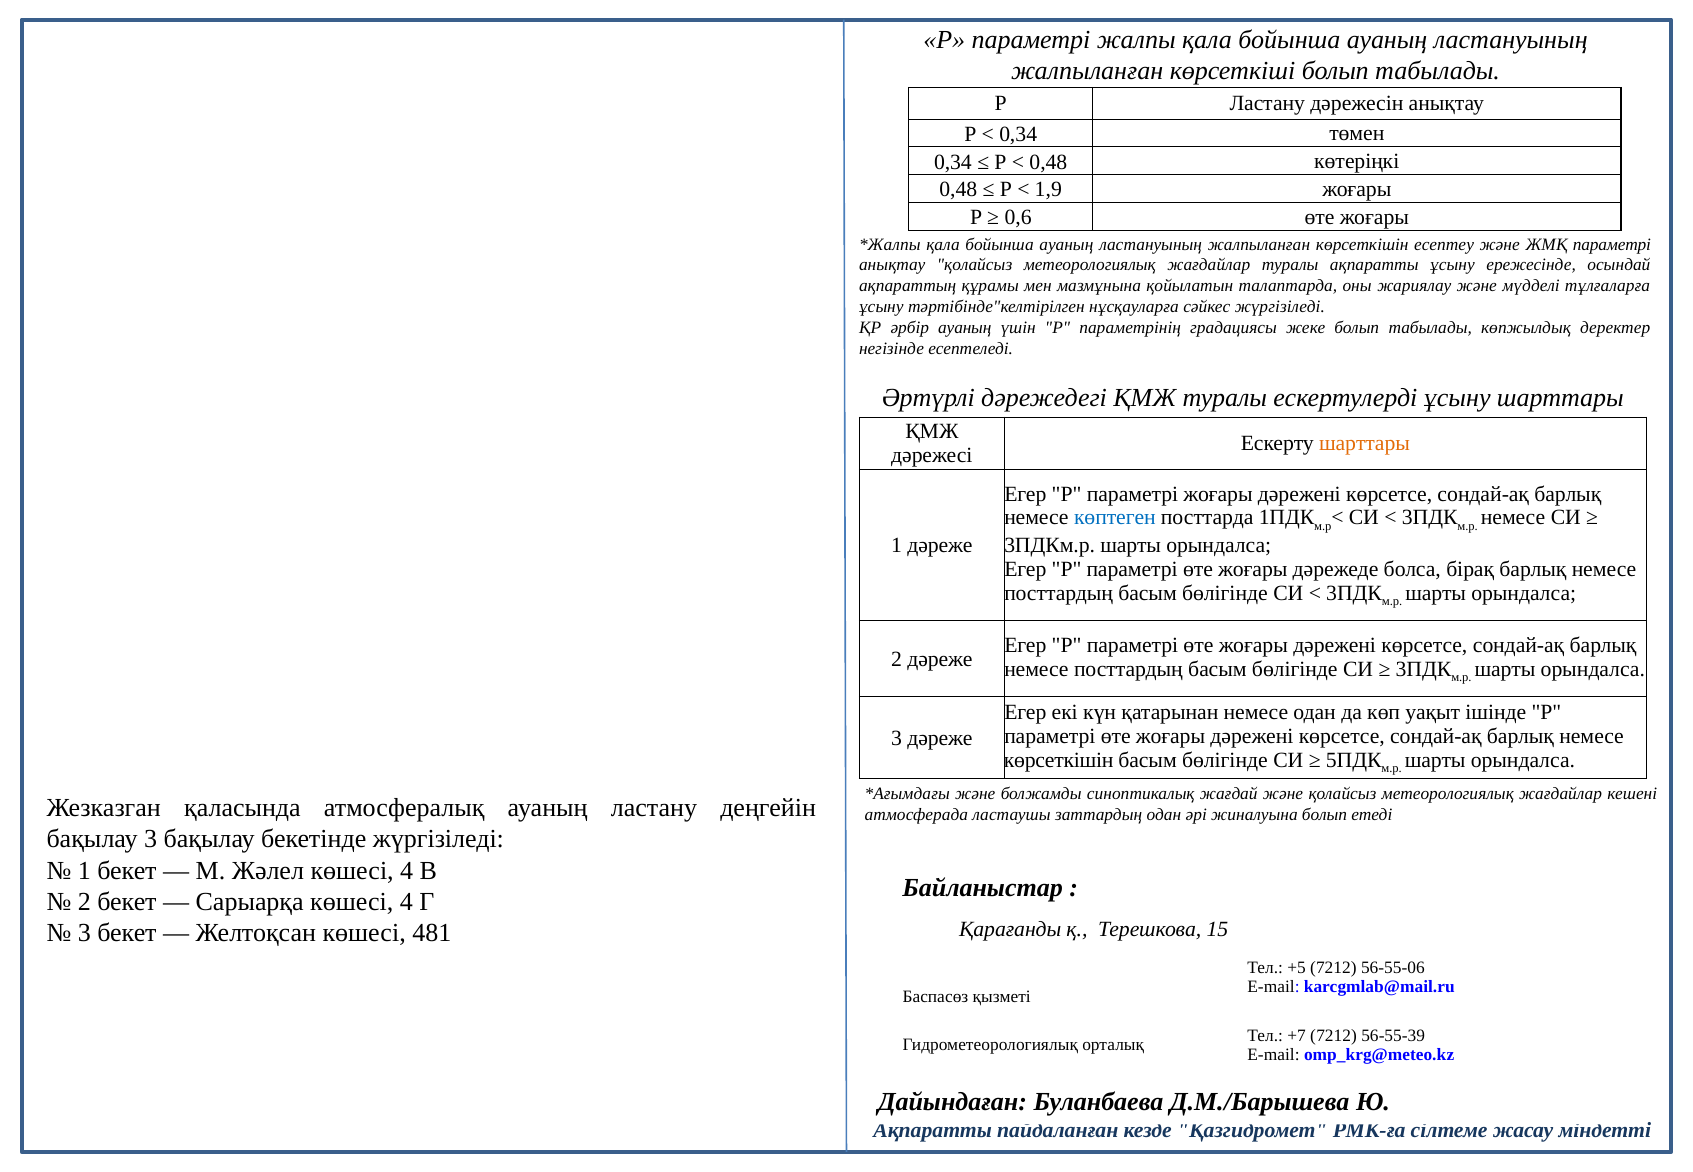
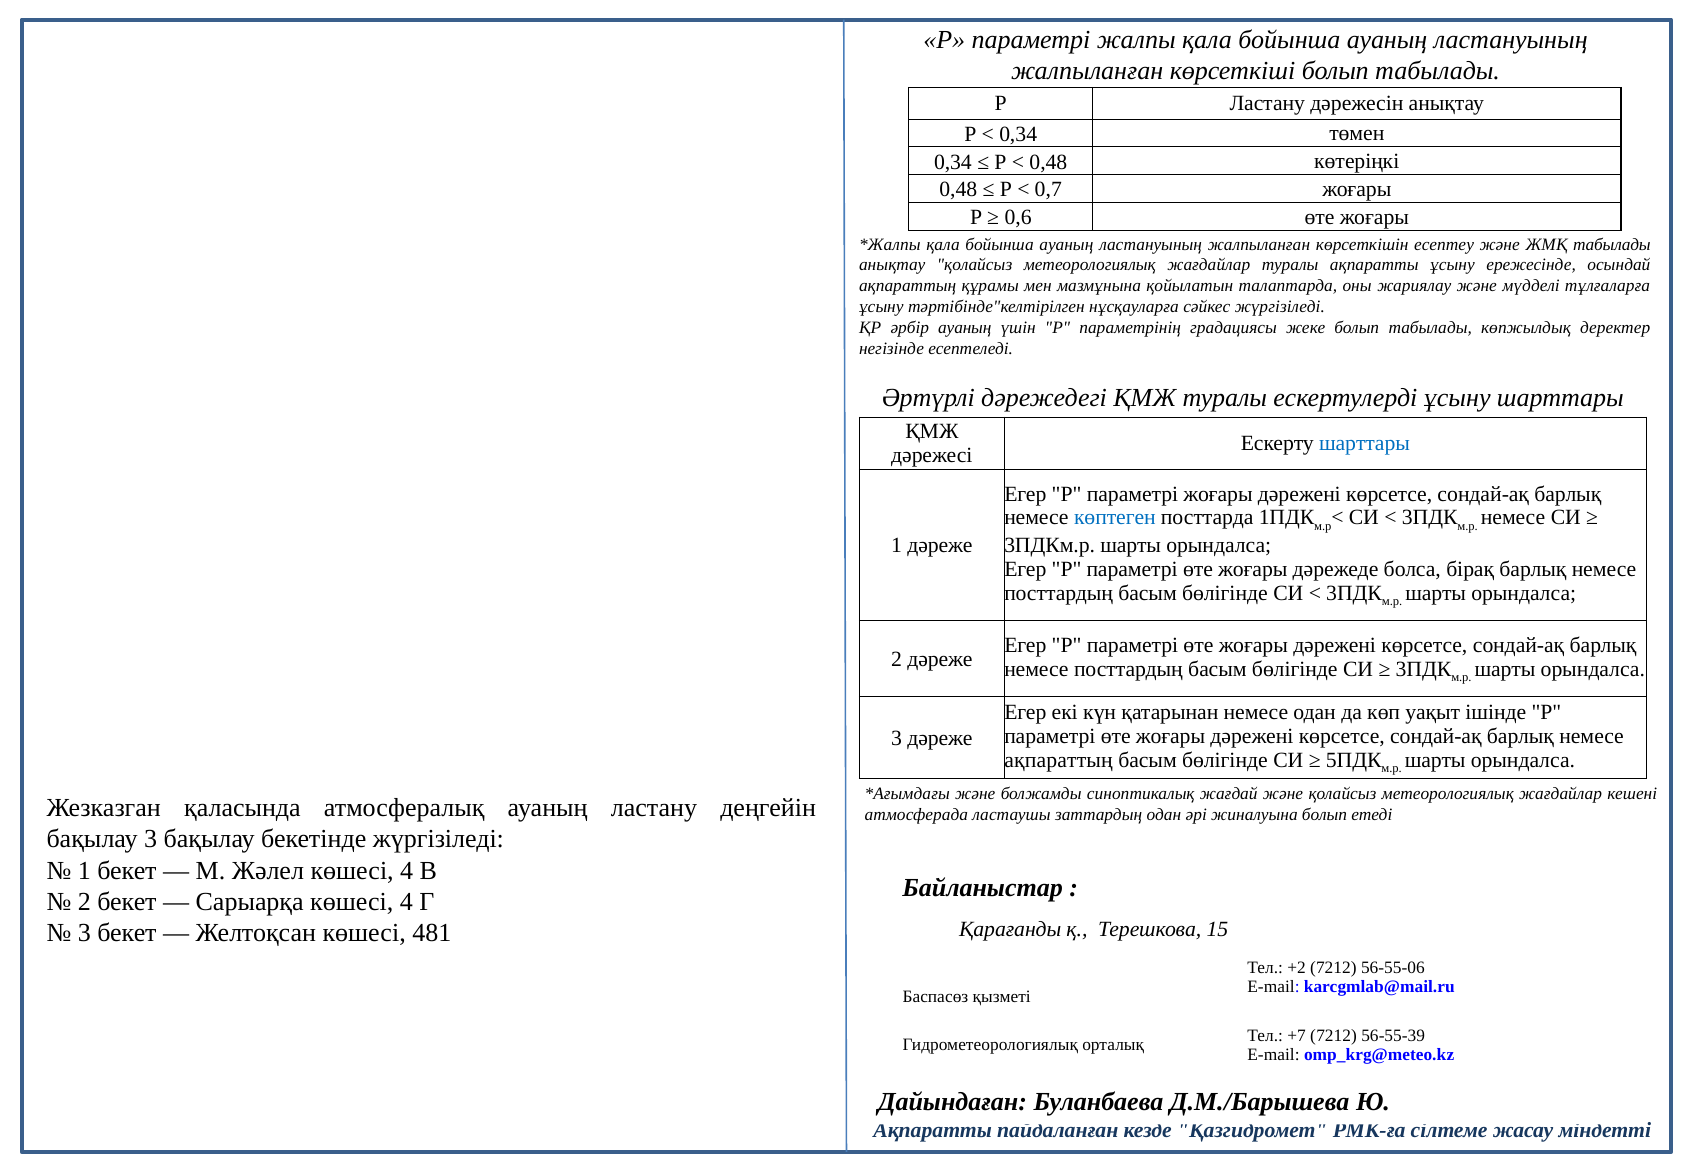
1,9: 1,9 -> 0,7
ЖМҚ параметрі: параметрі -> табылады
шарттары at (1364, 443) colour: orange -> blue
көрсеткішін at (1059, 760): көрсеткішін -> ақпараттың
+5: +5 -> +2
